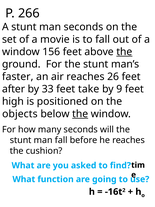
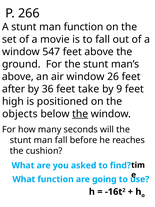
man seconds: seconds -> function
156: 156 -> 547
the at (124, 52) underline: present -> none
faster at (18, 76): faster -> above
air reaches: reaches -> window
33: 33 -> 36
